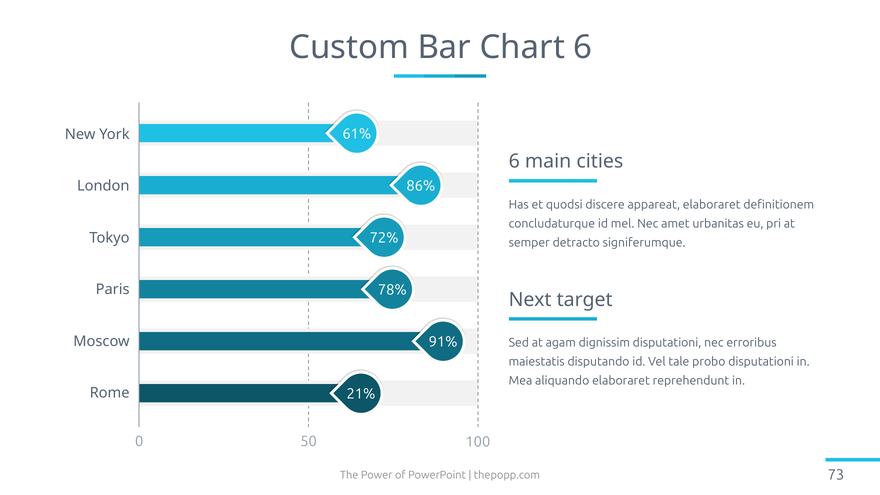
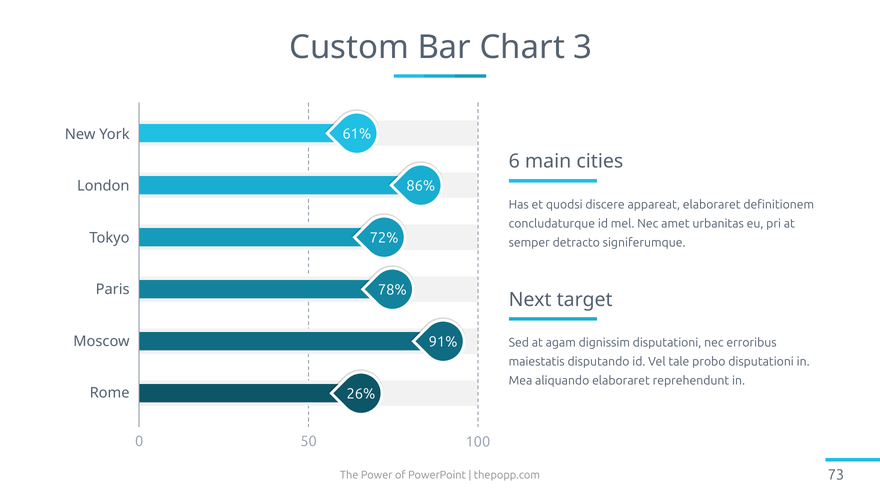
Chart 6: 6 -> 3
21%: 21% -> 26%
